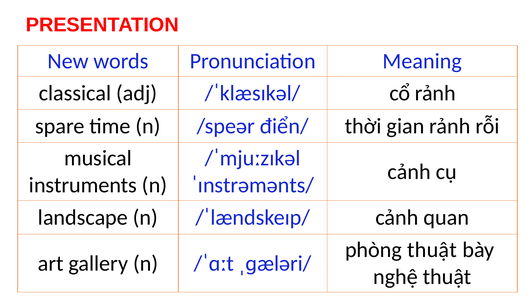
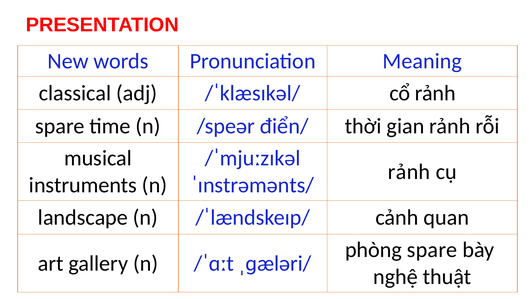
cảnh at (409, 172): cảnh -> rảnh
phòng thuật: thuật -> spare
